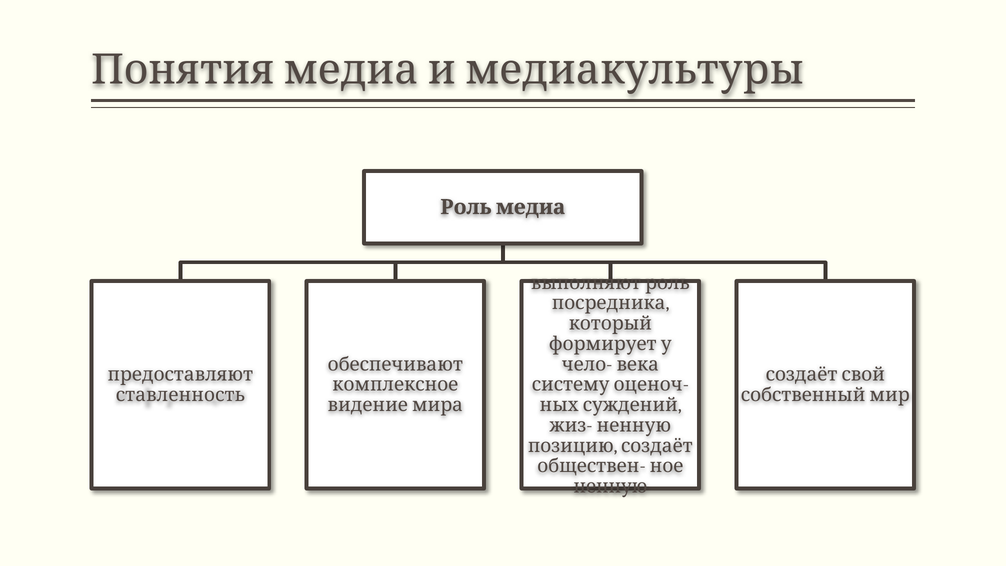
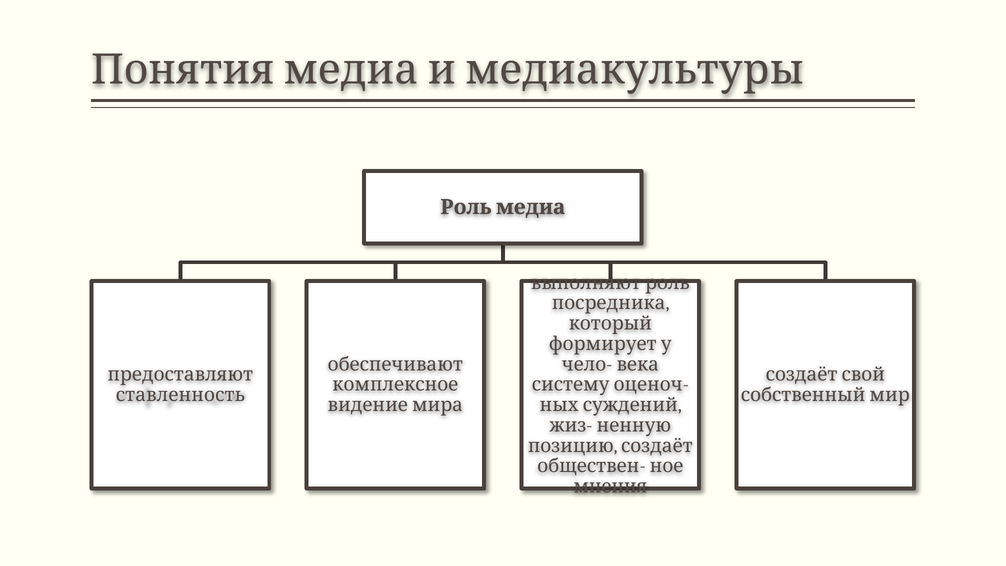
ненную at (610, 486): ненную -> мнения
